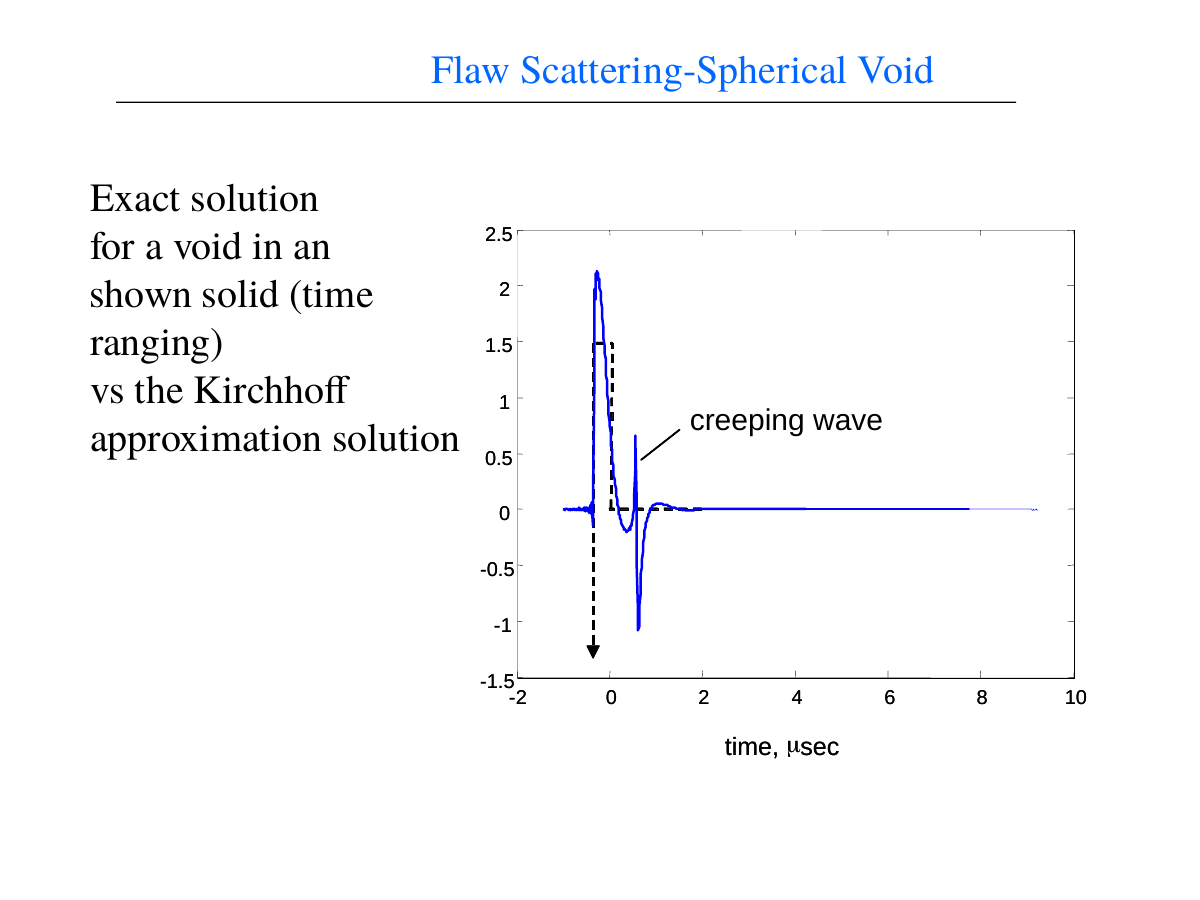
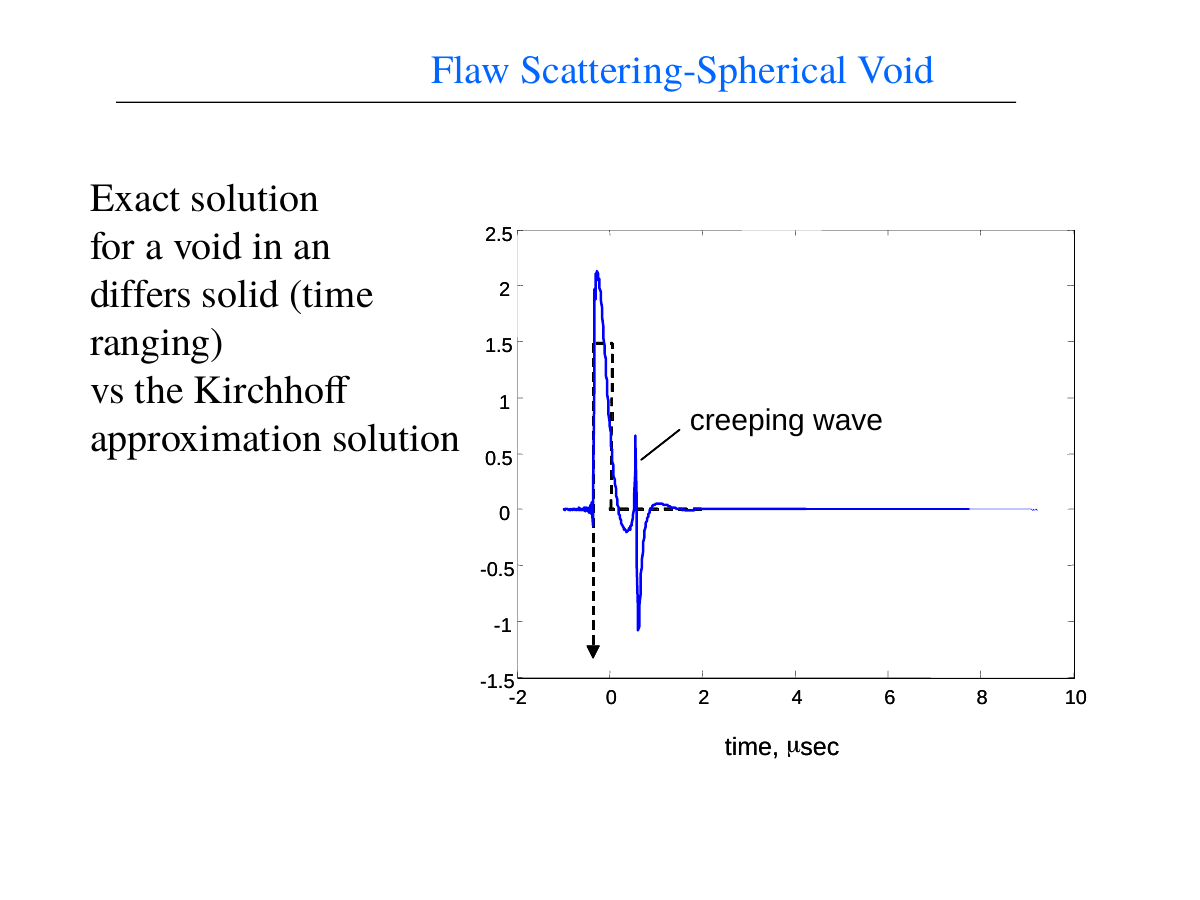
shown: shown -> differs
